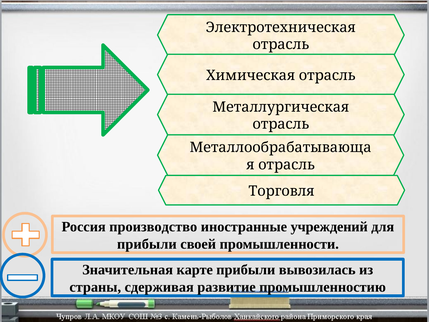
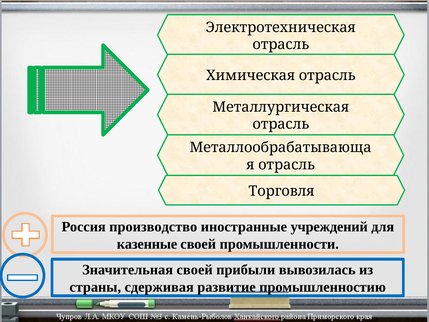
прибыли at (147, 244): прибыли -> казенные
Значительная карте: карте -> своей
